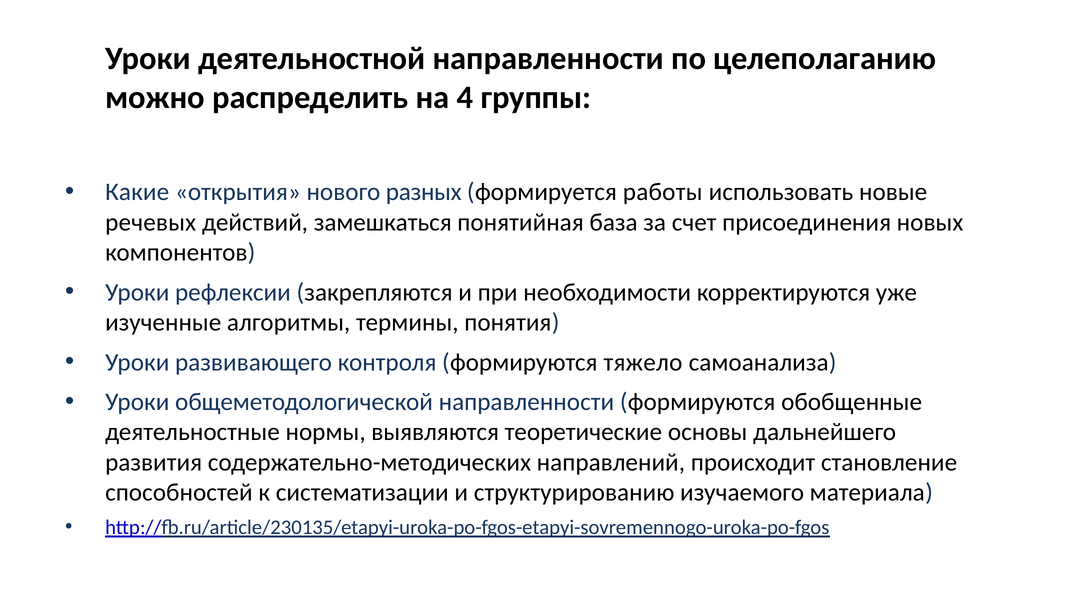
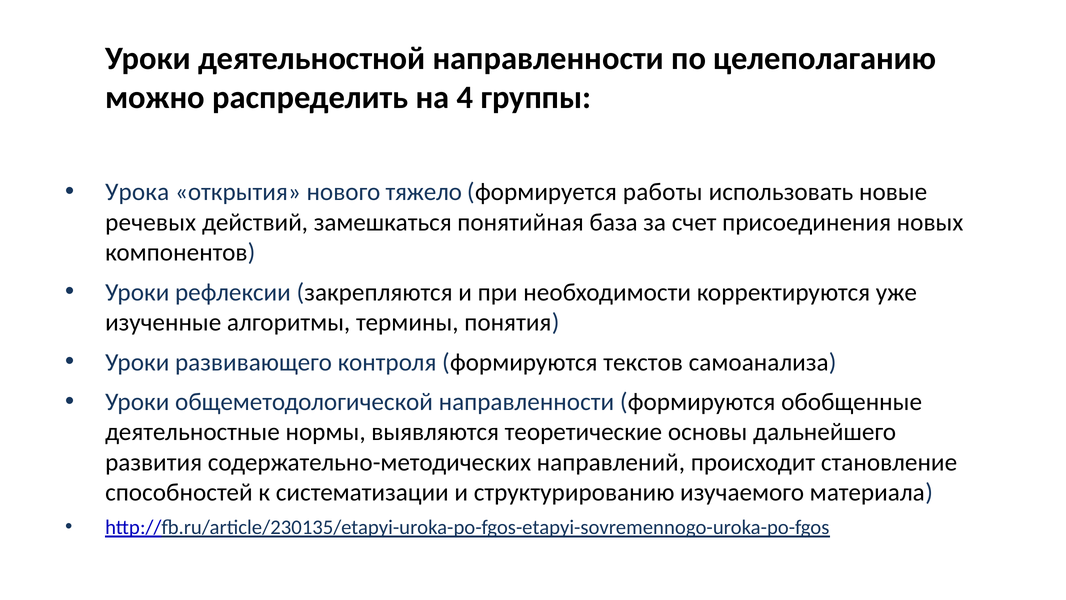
Какие: Какие -> Урока
разных: разных -> тяжело
тяжело: тяжело -> текстов
